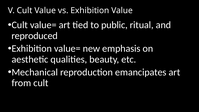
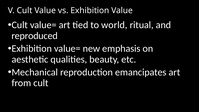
public: public -> world
